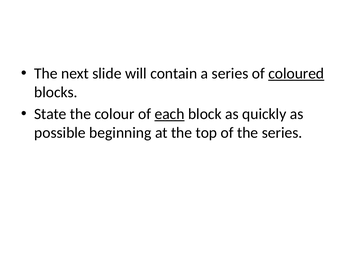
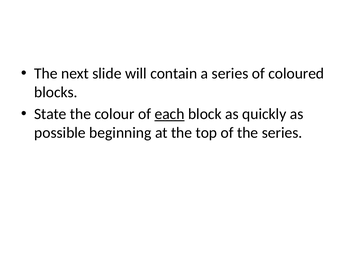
coloured underline: present -> none
